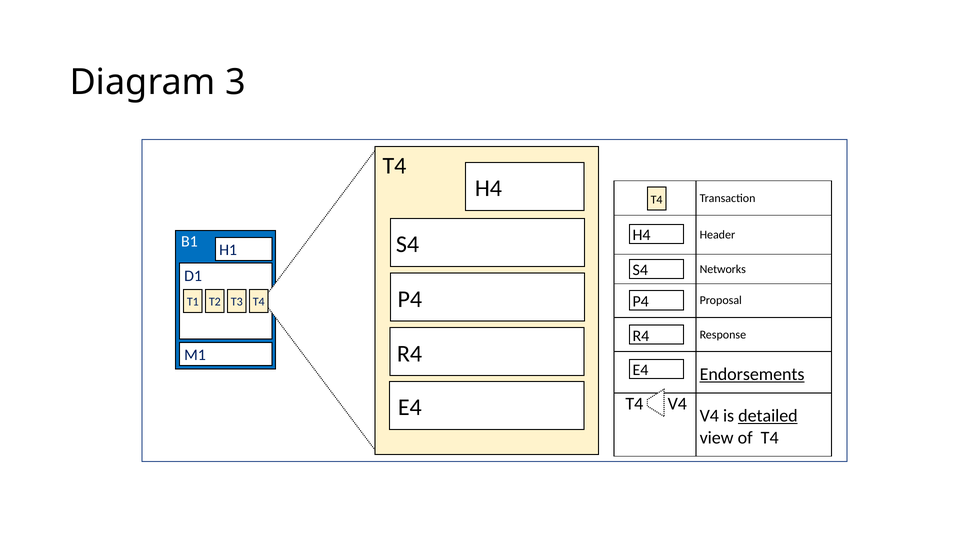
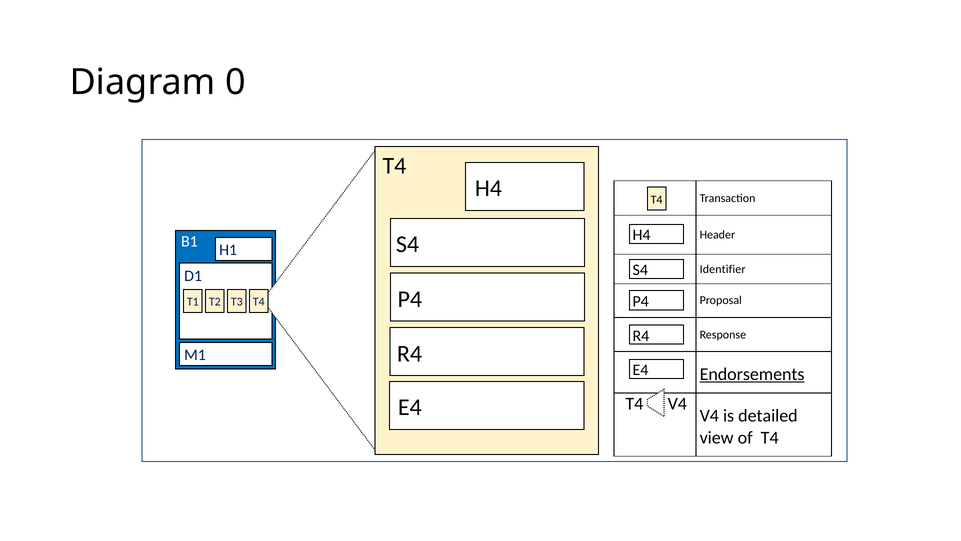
3: 3 -> 0
Networks: Networks -> Identifier
detailed underline: present -> none
